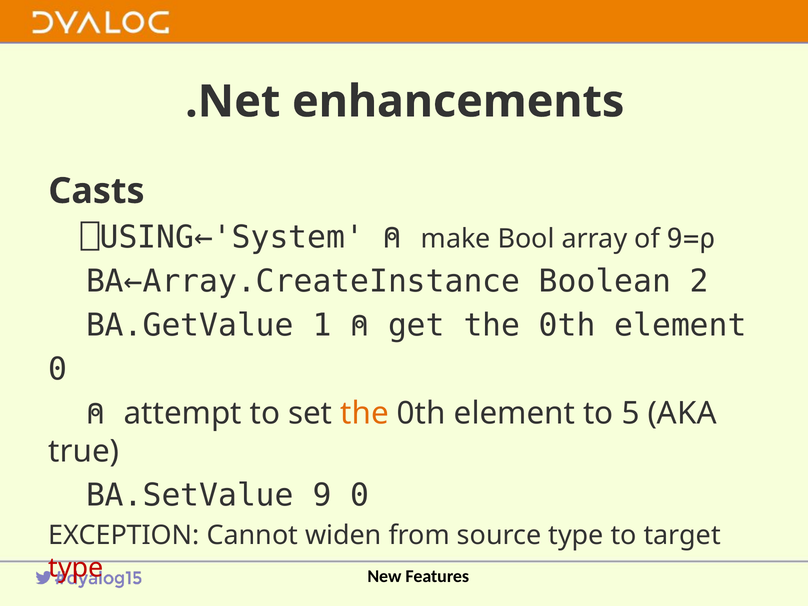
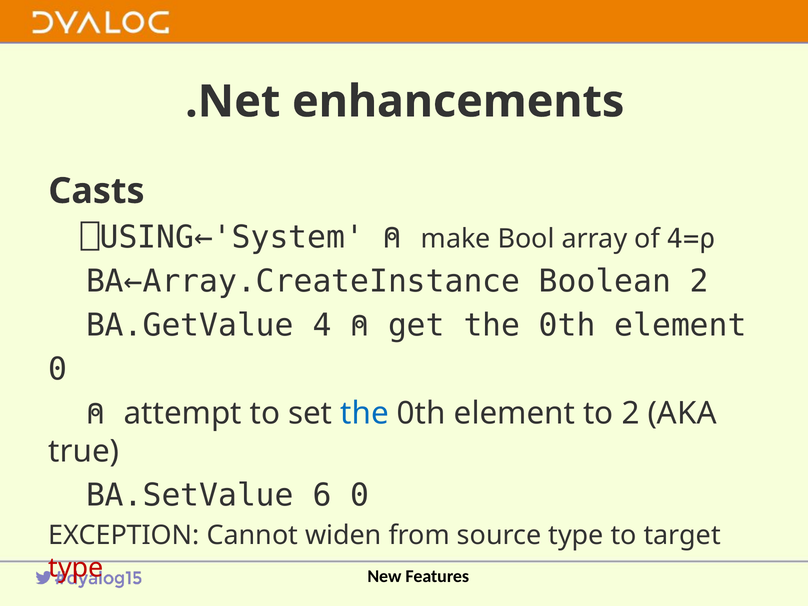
9=⍴: 9=⍴ -> 4=⍴
1: 1 -> 4
the at (365, 414) colour: orange -> blue
to 5: 5 -> 2
9: 9 -> 6
